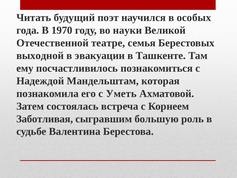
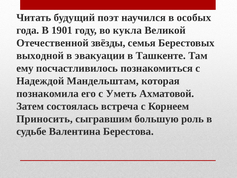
1970: 1970 -> 1901
науки: науки -> кукла
театре: театре -> звёзды
Заботливая: Заботливая -> Приносить
